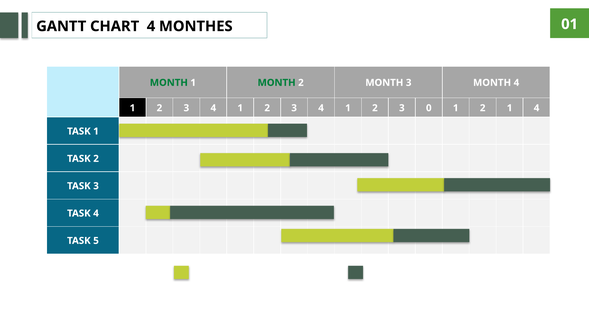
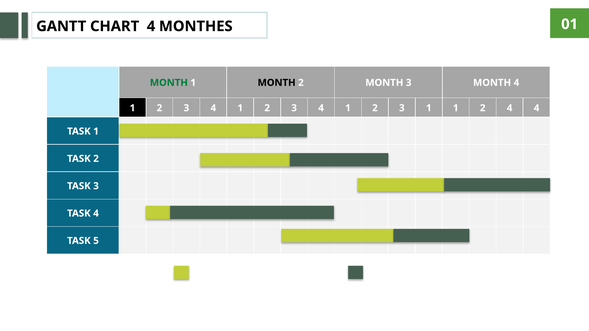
MONTH at (277, 83) colour: green -> black
3 0: 0 -> 1
2 1: 1 -> 4
